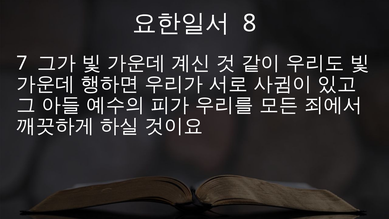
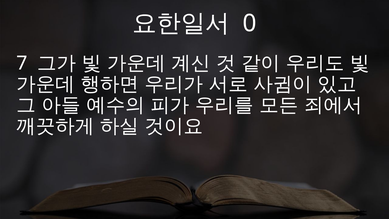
8: 8 -> 0
